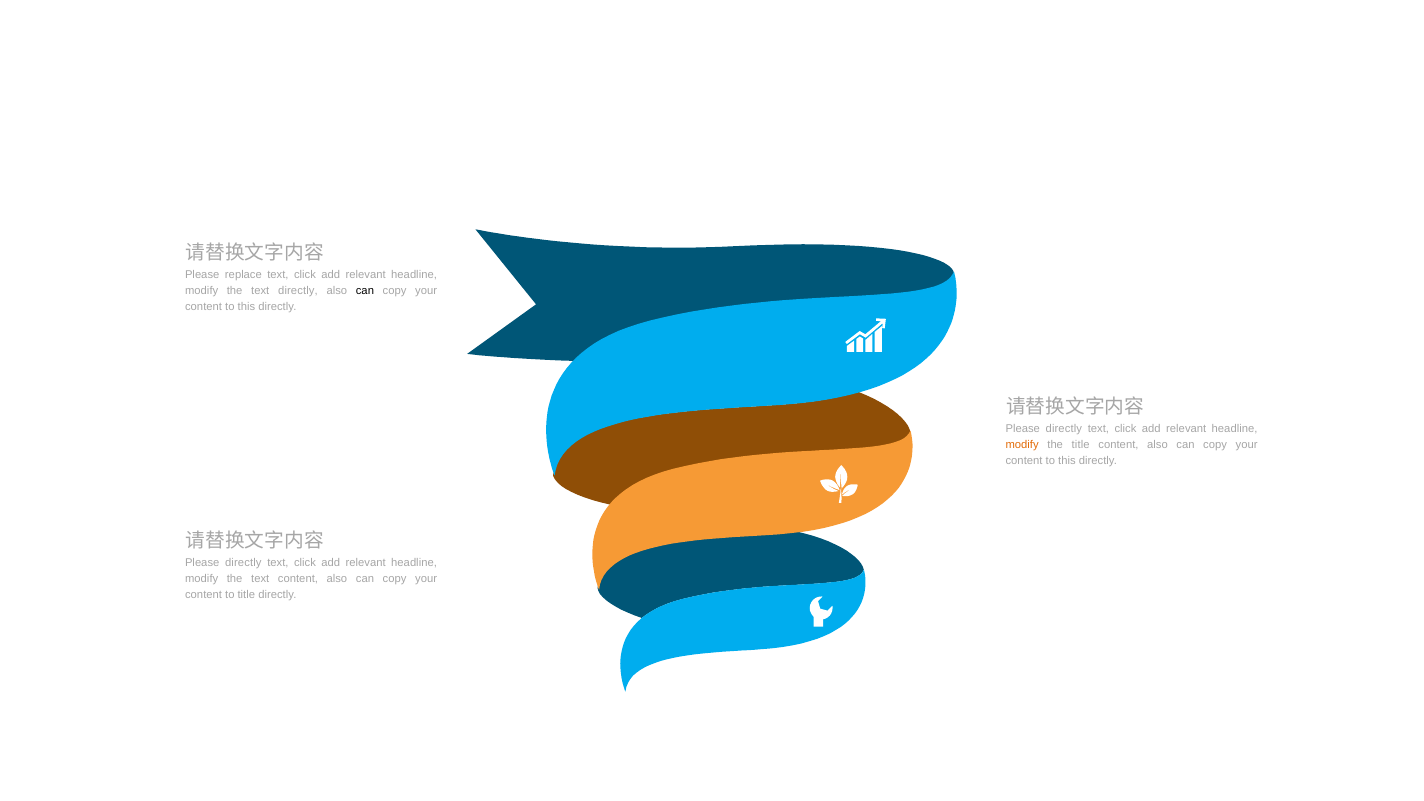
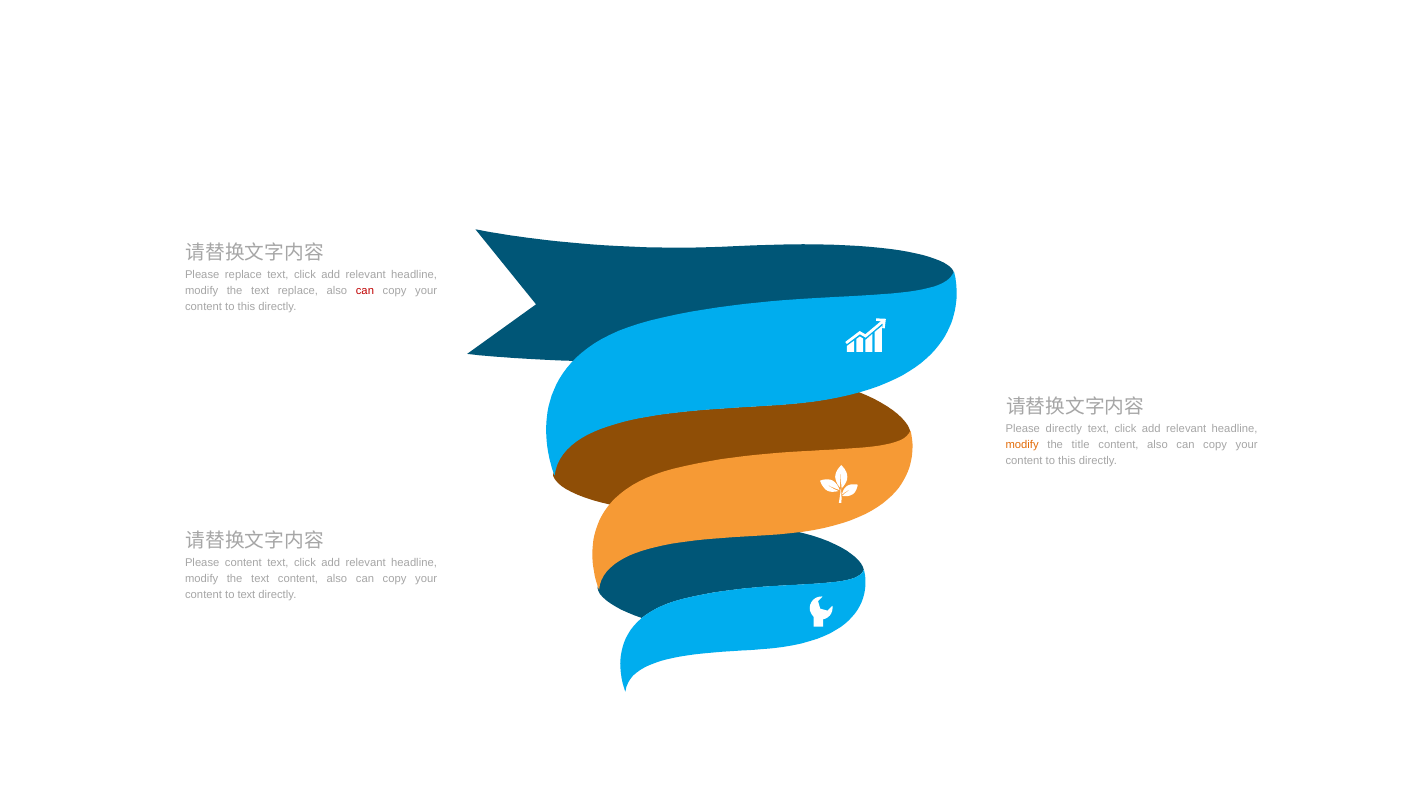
text directly: directly -> replace
can at (365, 291) colour: black -> red
directly at (243, 563): directly -> content
to title: title -> text
